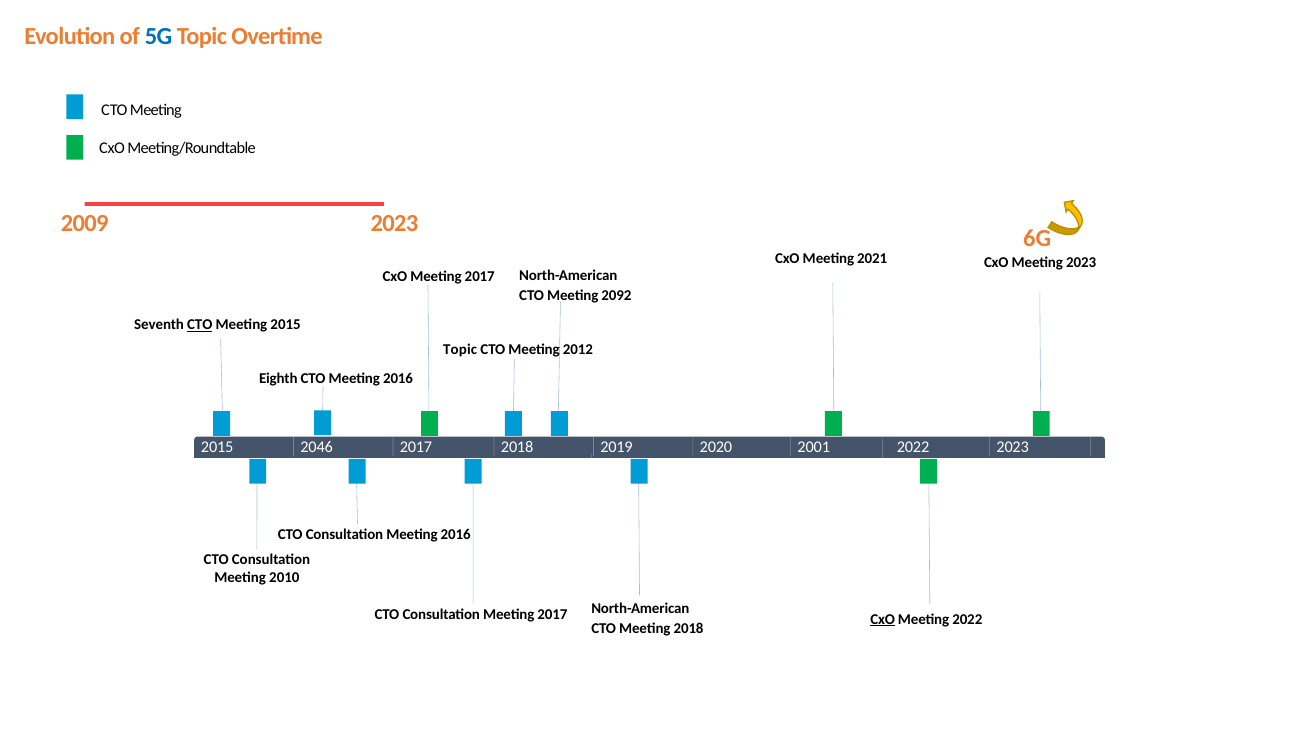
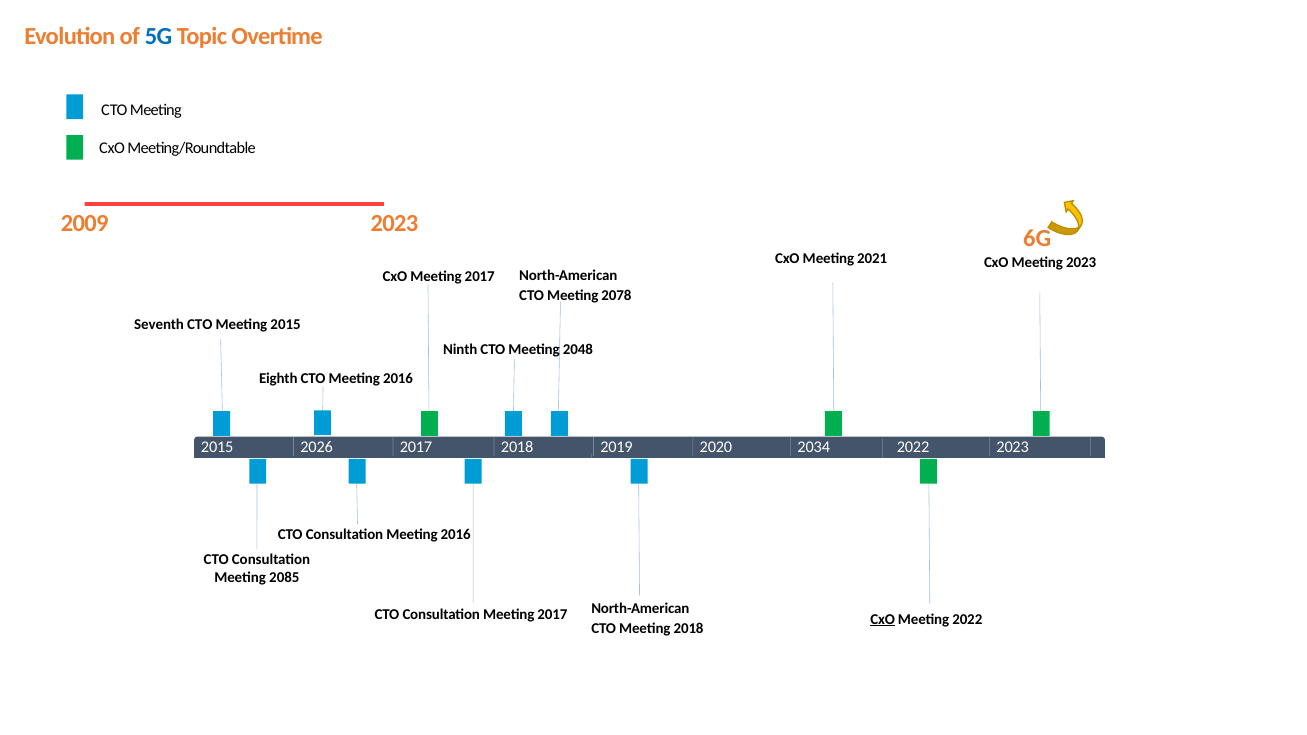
2092: 2092 -> 2078
CTO at (200, 325) underline: present -> none
Topic at (460, 349): Topic -> Ninth
2012: 2012 -> 2048
2046: 2046 -> 2026
2001: 2001 -> 2034
2010: 2010 -> 2085
